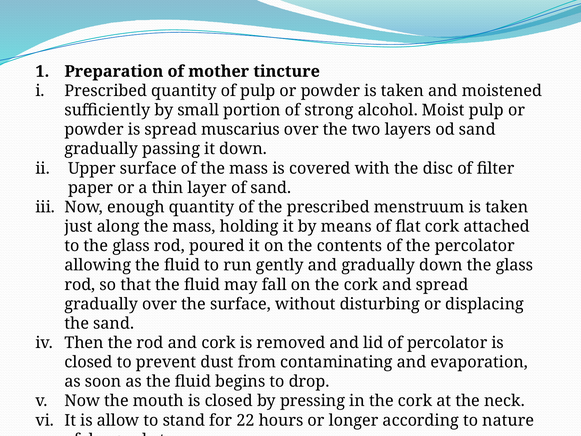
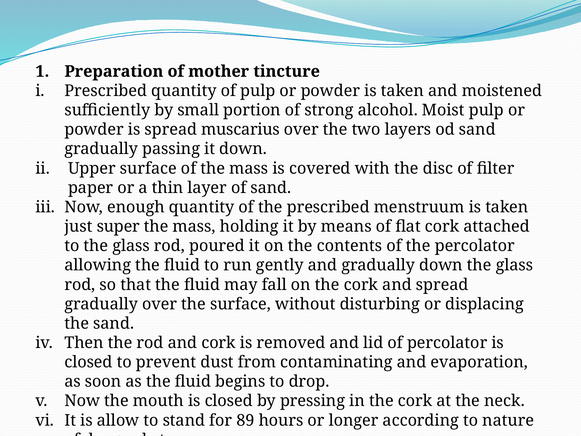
along: along -> super
22: 22 -> 89
